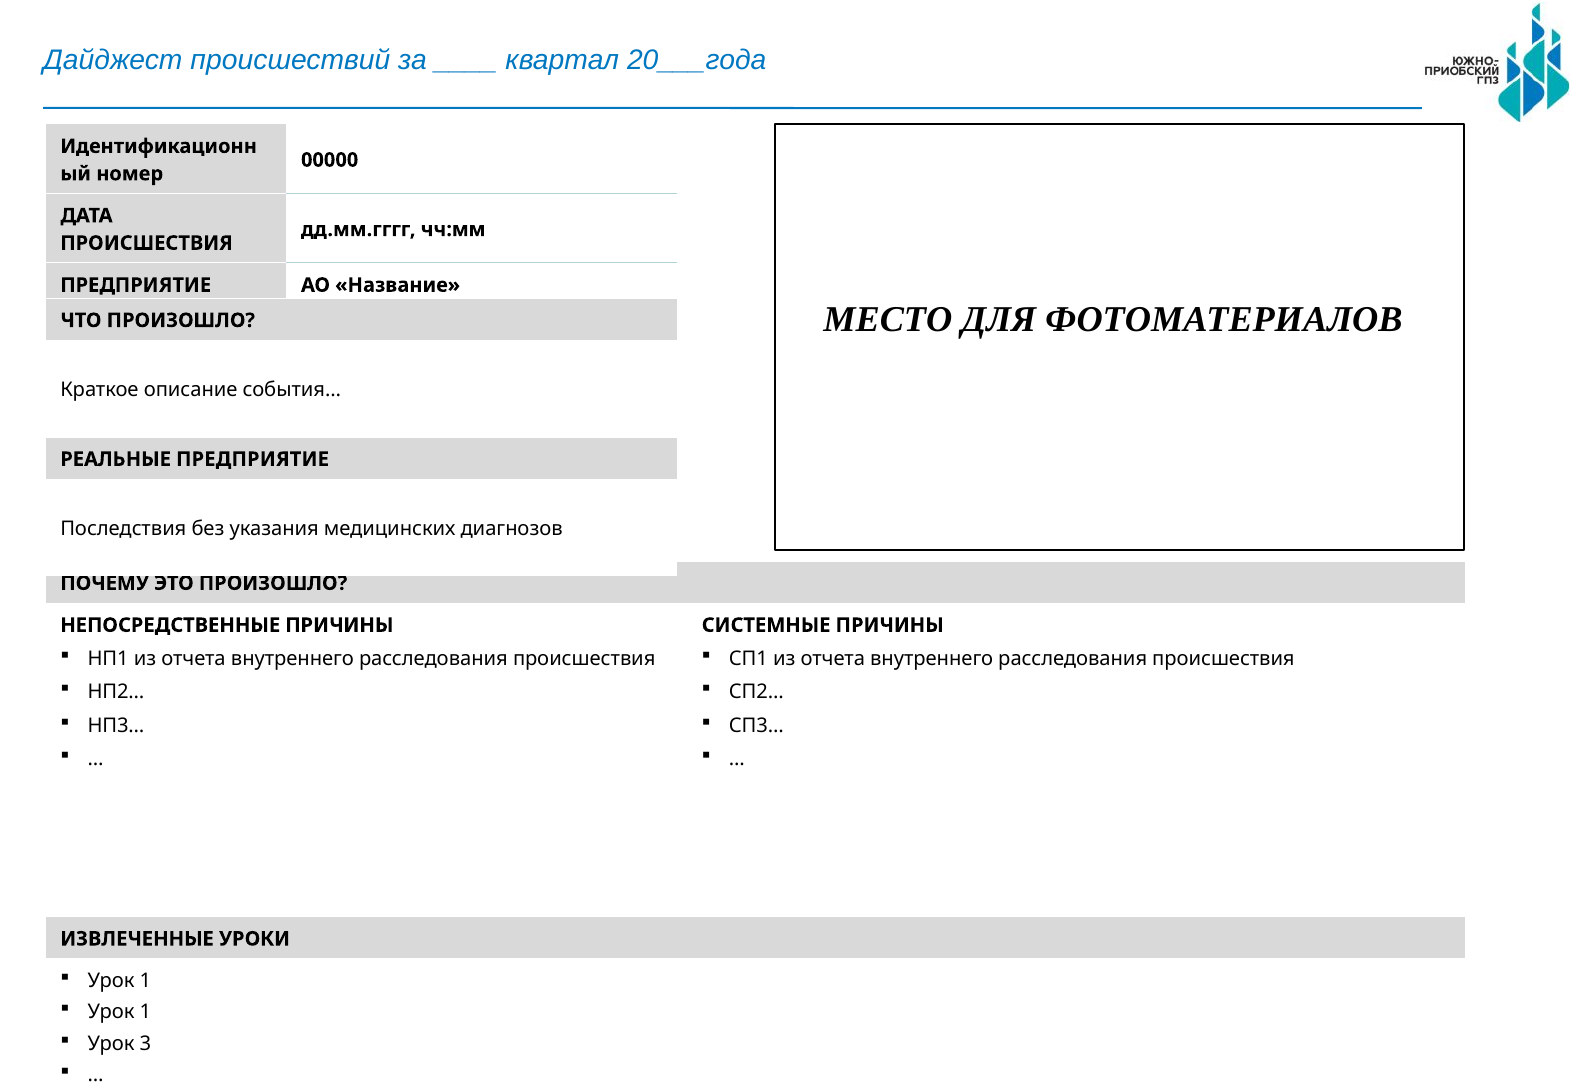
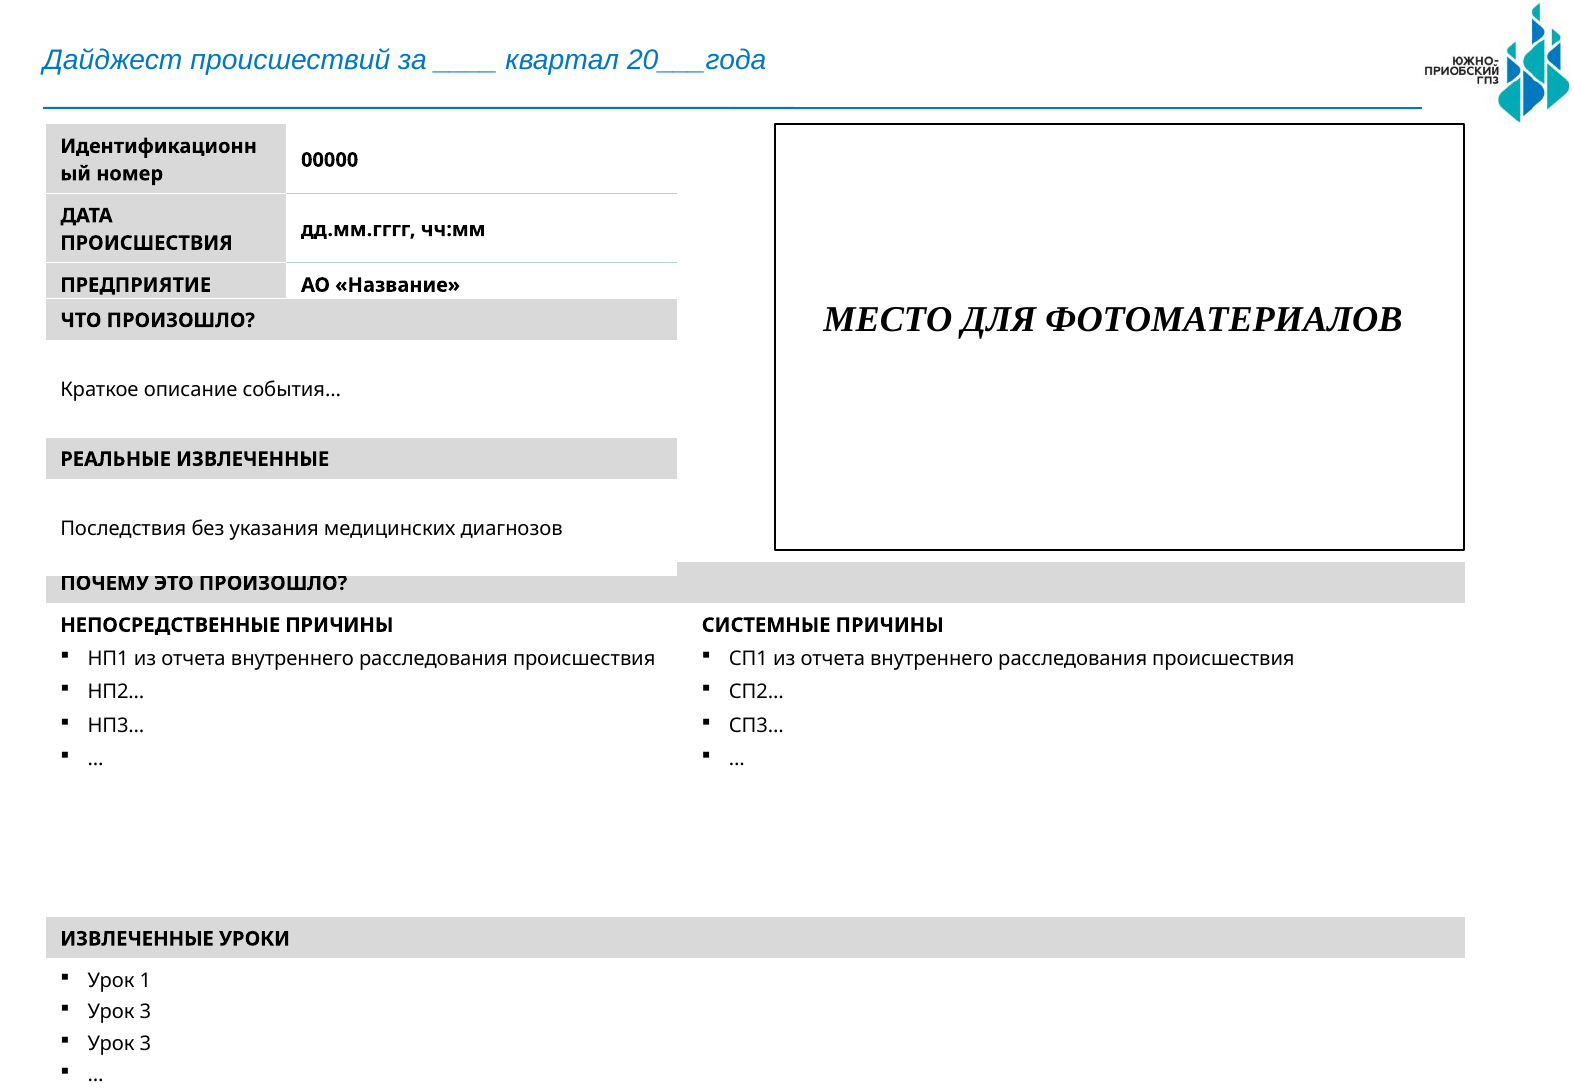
РЕАЛЬНЫЕ ПРЕДПРИЯТИЕ: ПРЕДПРИЯТИЕ -> ИЗВЛЕЧЕННЫЕ
1 at (145, 1012): 1 -> 3
